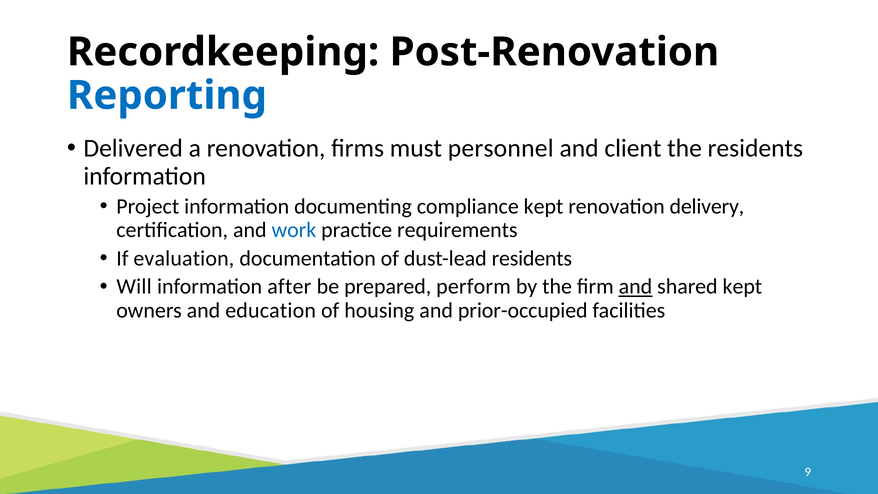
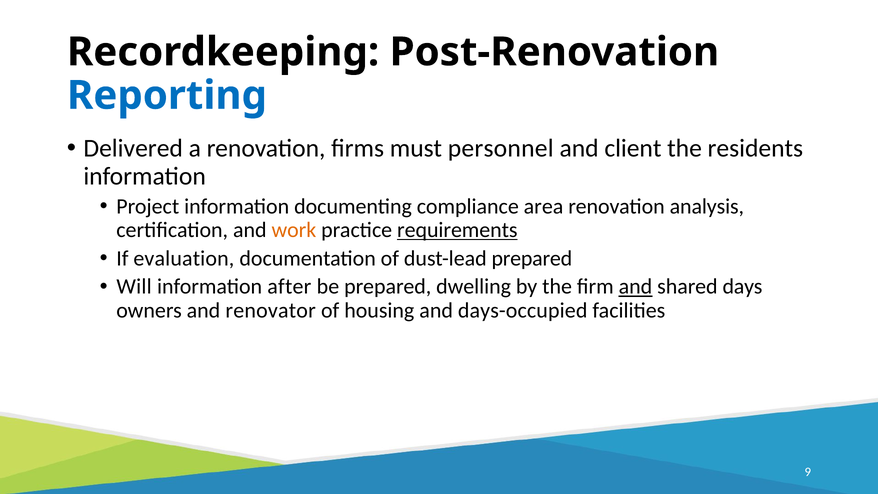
compliance kept: kept -> area
delivery: delivery -> analysis
work colour: blue -> orange
requirements underline: none -> present
dust-lead residents: residents -> prepared
perform: perform -> dwelling
shared kept: kept -> days
education: education -> renovator
prior-occupied: prior-occupied -> days-occupied
